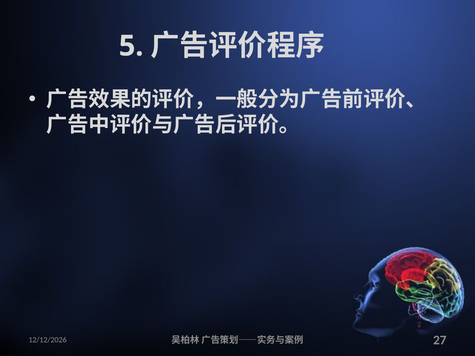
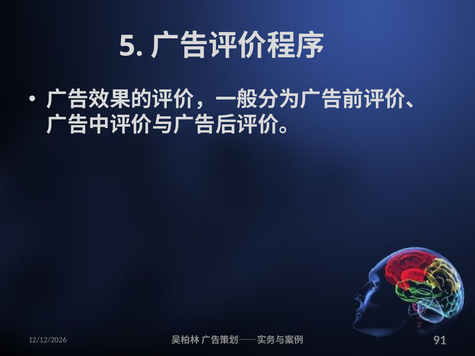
27: 27 -> 91
